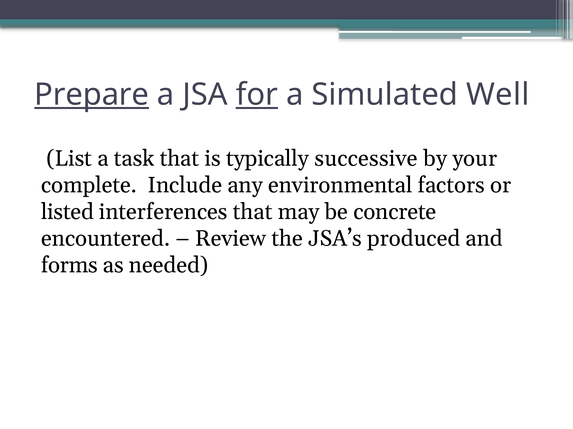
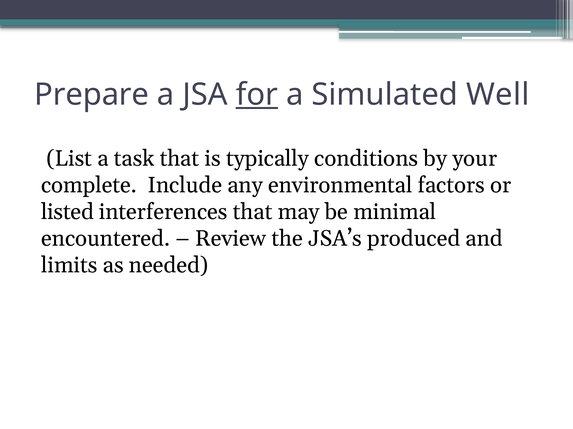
Prepare underline: present -> none
successive: successive -> conditions
concrete: concrete -> minimal
forms: forms -> limits
